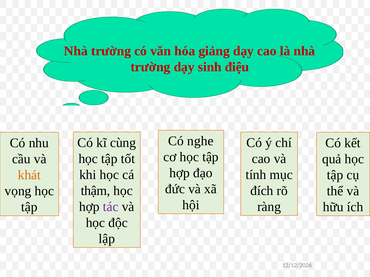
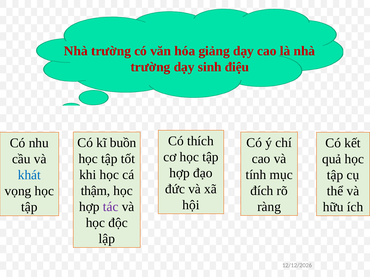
nghe: nghe -> thích
cùng: cùng -> buồn
khát colour: orange -> blue
